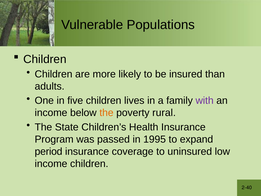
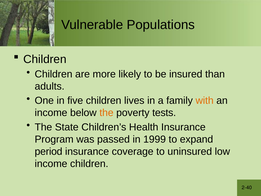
with colour: purple -> orange
rural: rural -> tests
1995: 1995 -> 1999
